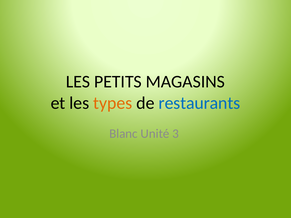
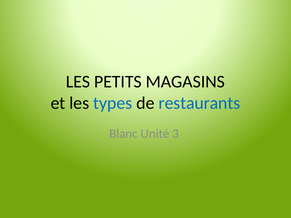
types colour: orange -> blue
